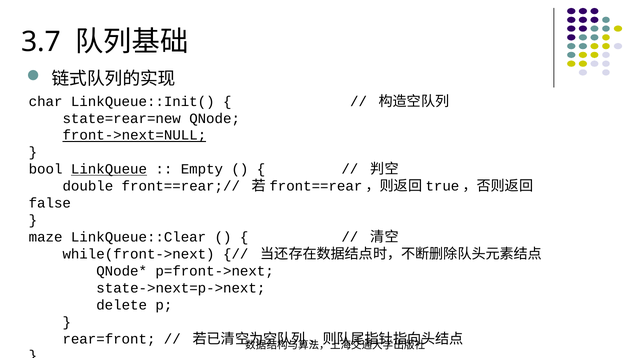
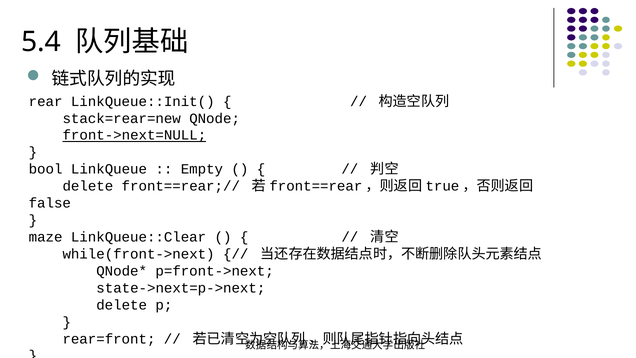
3.7: 3.7 -> 5.4
char: char -> rear
state=rear=new: state=rear=new -> stack=rear=new
LinkQueue underline: present -> none
double at (88, 186): double -> delete
